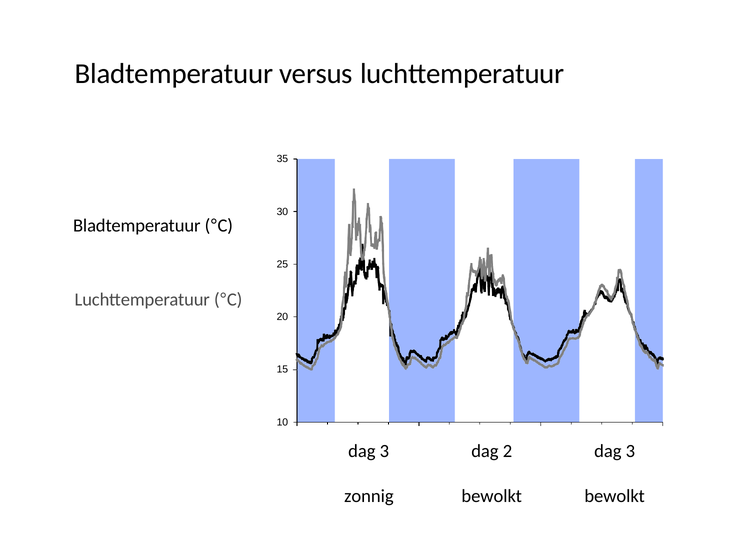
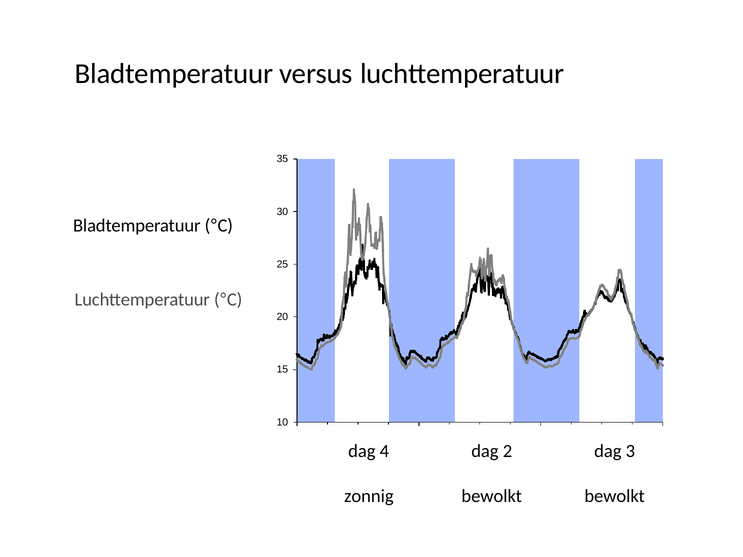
3 at (384, 452): 3 -> 4
